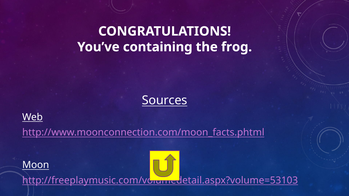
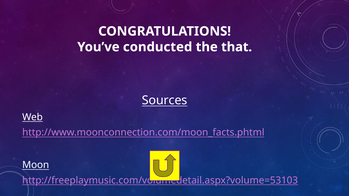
containing: containing -> conducted
frog: frog -> that
